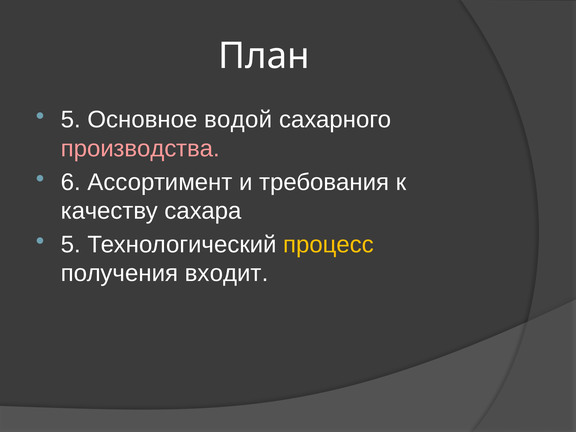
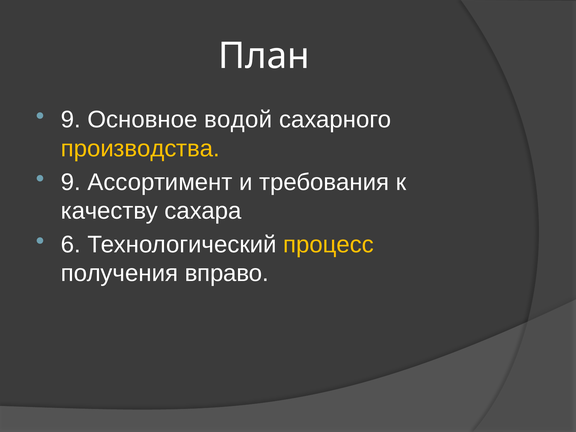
5 at (71, 120): 5 -> 9
производства colour: pink -> yellow
6 at (71, 182): 6 -> 9
5 at (71, 245): 5 -> 6
входит: входит -> вправо
